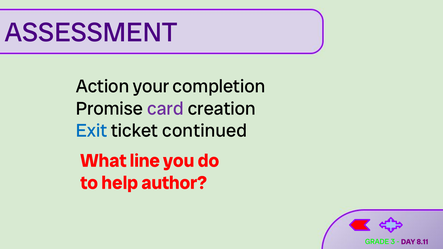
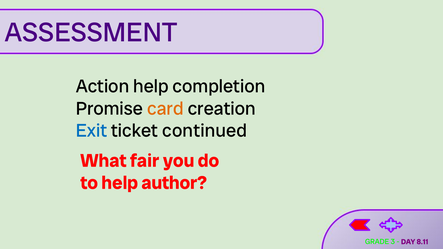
Action your: your -> help
card colour: purple -> orange
line: line -> fair
